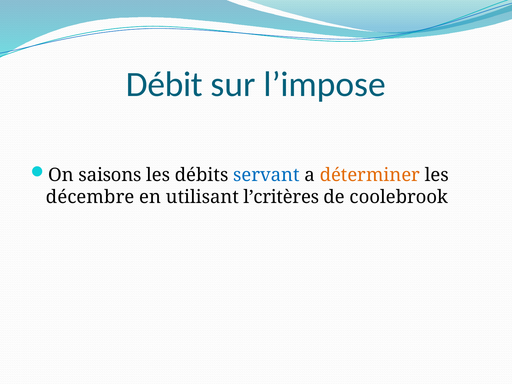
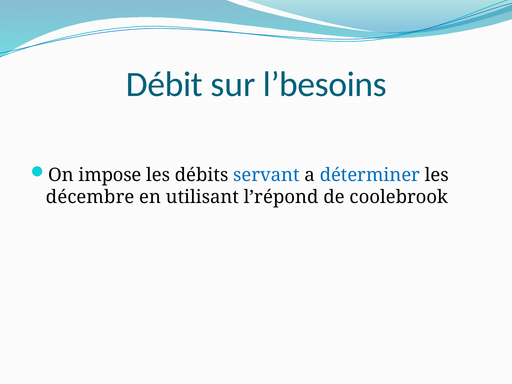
l’impose: l’impose -> l’besoins
saisons: saisons -> impose
déterminer colour: orange -> blue
l’critères: l’critères -> l’répond
